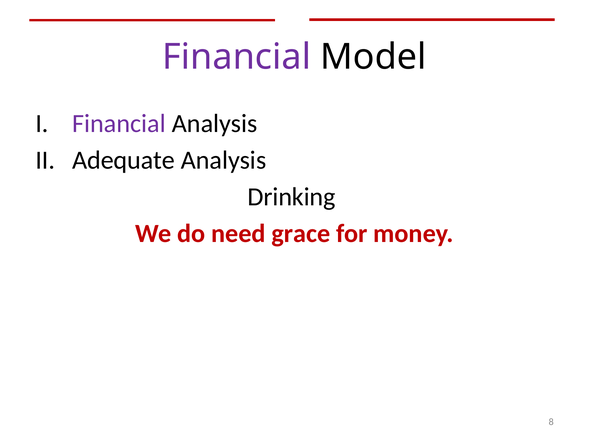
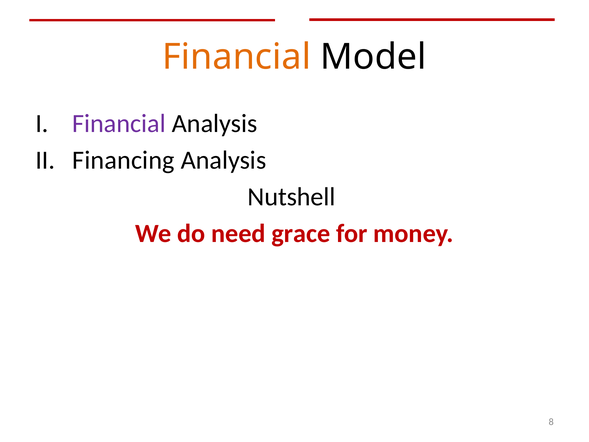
Financial at (237, 57) colour: purple -> orange
Adequate: Adequate -> Financing
Drinking: Drinking -> Nutshell
